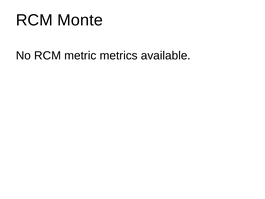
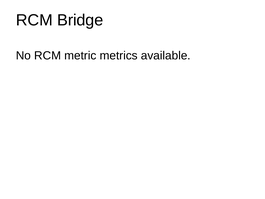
Monte: Monte -> Bridge
